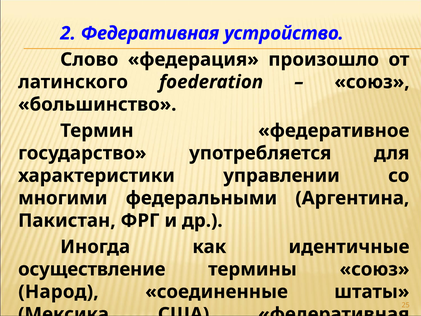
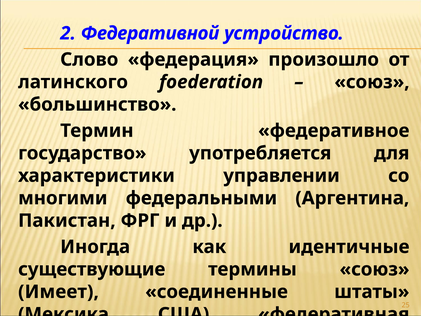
2 Федеративная: Федеративная -> Федеративной
осуществление: осуществление -> существующие
Народ: Народ -> Имеет
